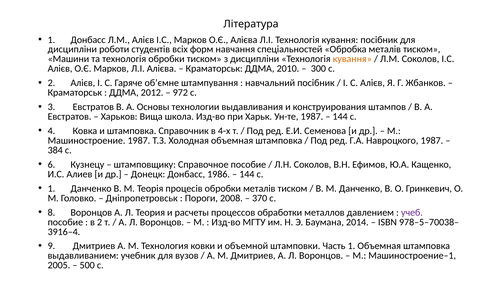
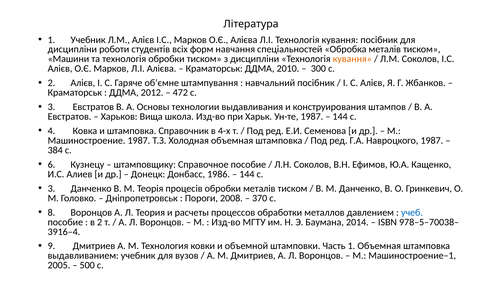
1 Донбасс: Донбасс -> Учебник
972: 972 -> 472
1 at (51, 189): 1 -> 3
учеб colour: purple -> blue
